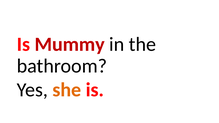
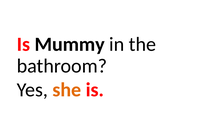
Mummy colour: red -> black
